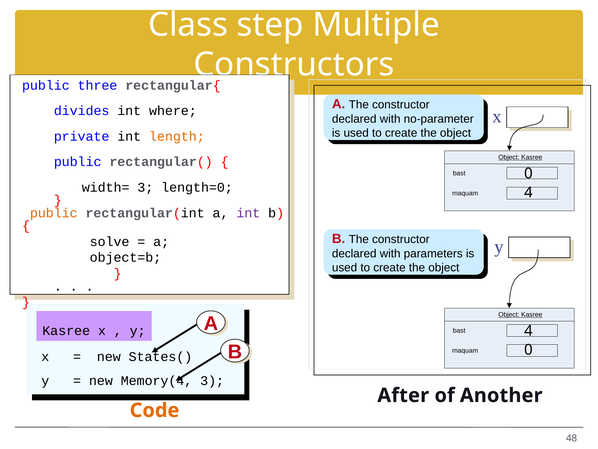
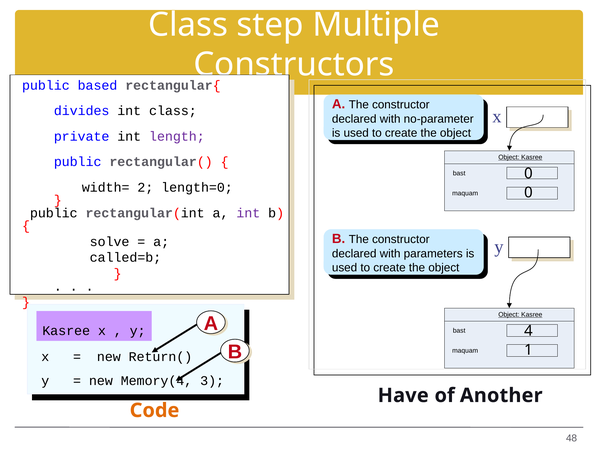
three: three -> based
int where: where -> class
length colour: orange -> purple
width= 3: 3 -> 2
maquam 4: 4 -> 0
public at (54, 213) colour: orange -> black
object=b: object=b -> called=b
maquam 0: 0 -> 1
States(: States( -> Return(
After: After -> Have
